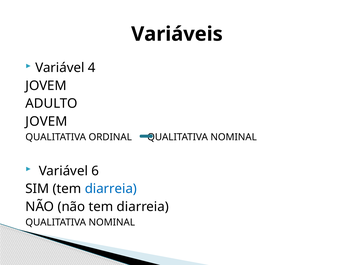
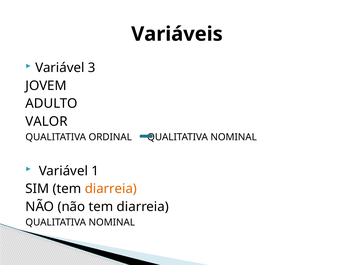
4: 4 -> 3
JOVEM at (46, 122): JOVEM -> VALOR
6: 6 -> 1
diarreia at (111, 189) colour: blue -> orange
